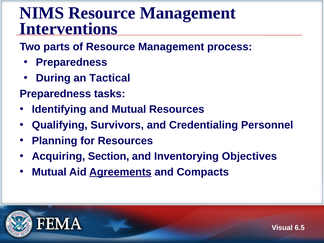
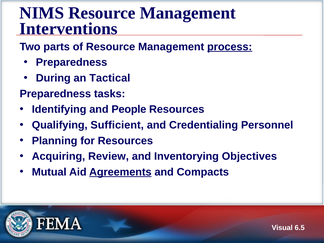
process underline: none -> present
and Mutual: Mutual -> People
Survivors: Survivors -> Sufficient
Section: Section -> Review
